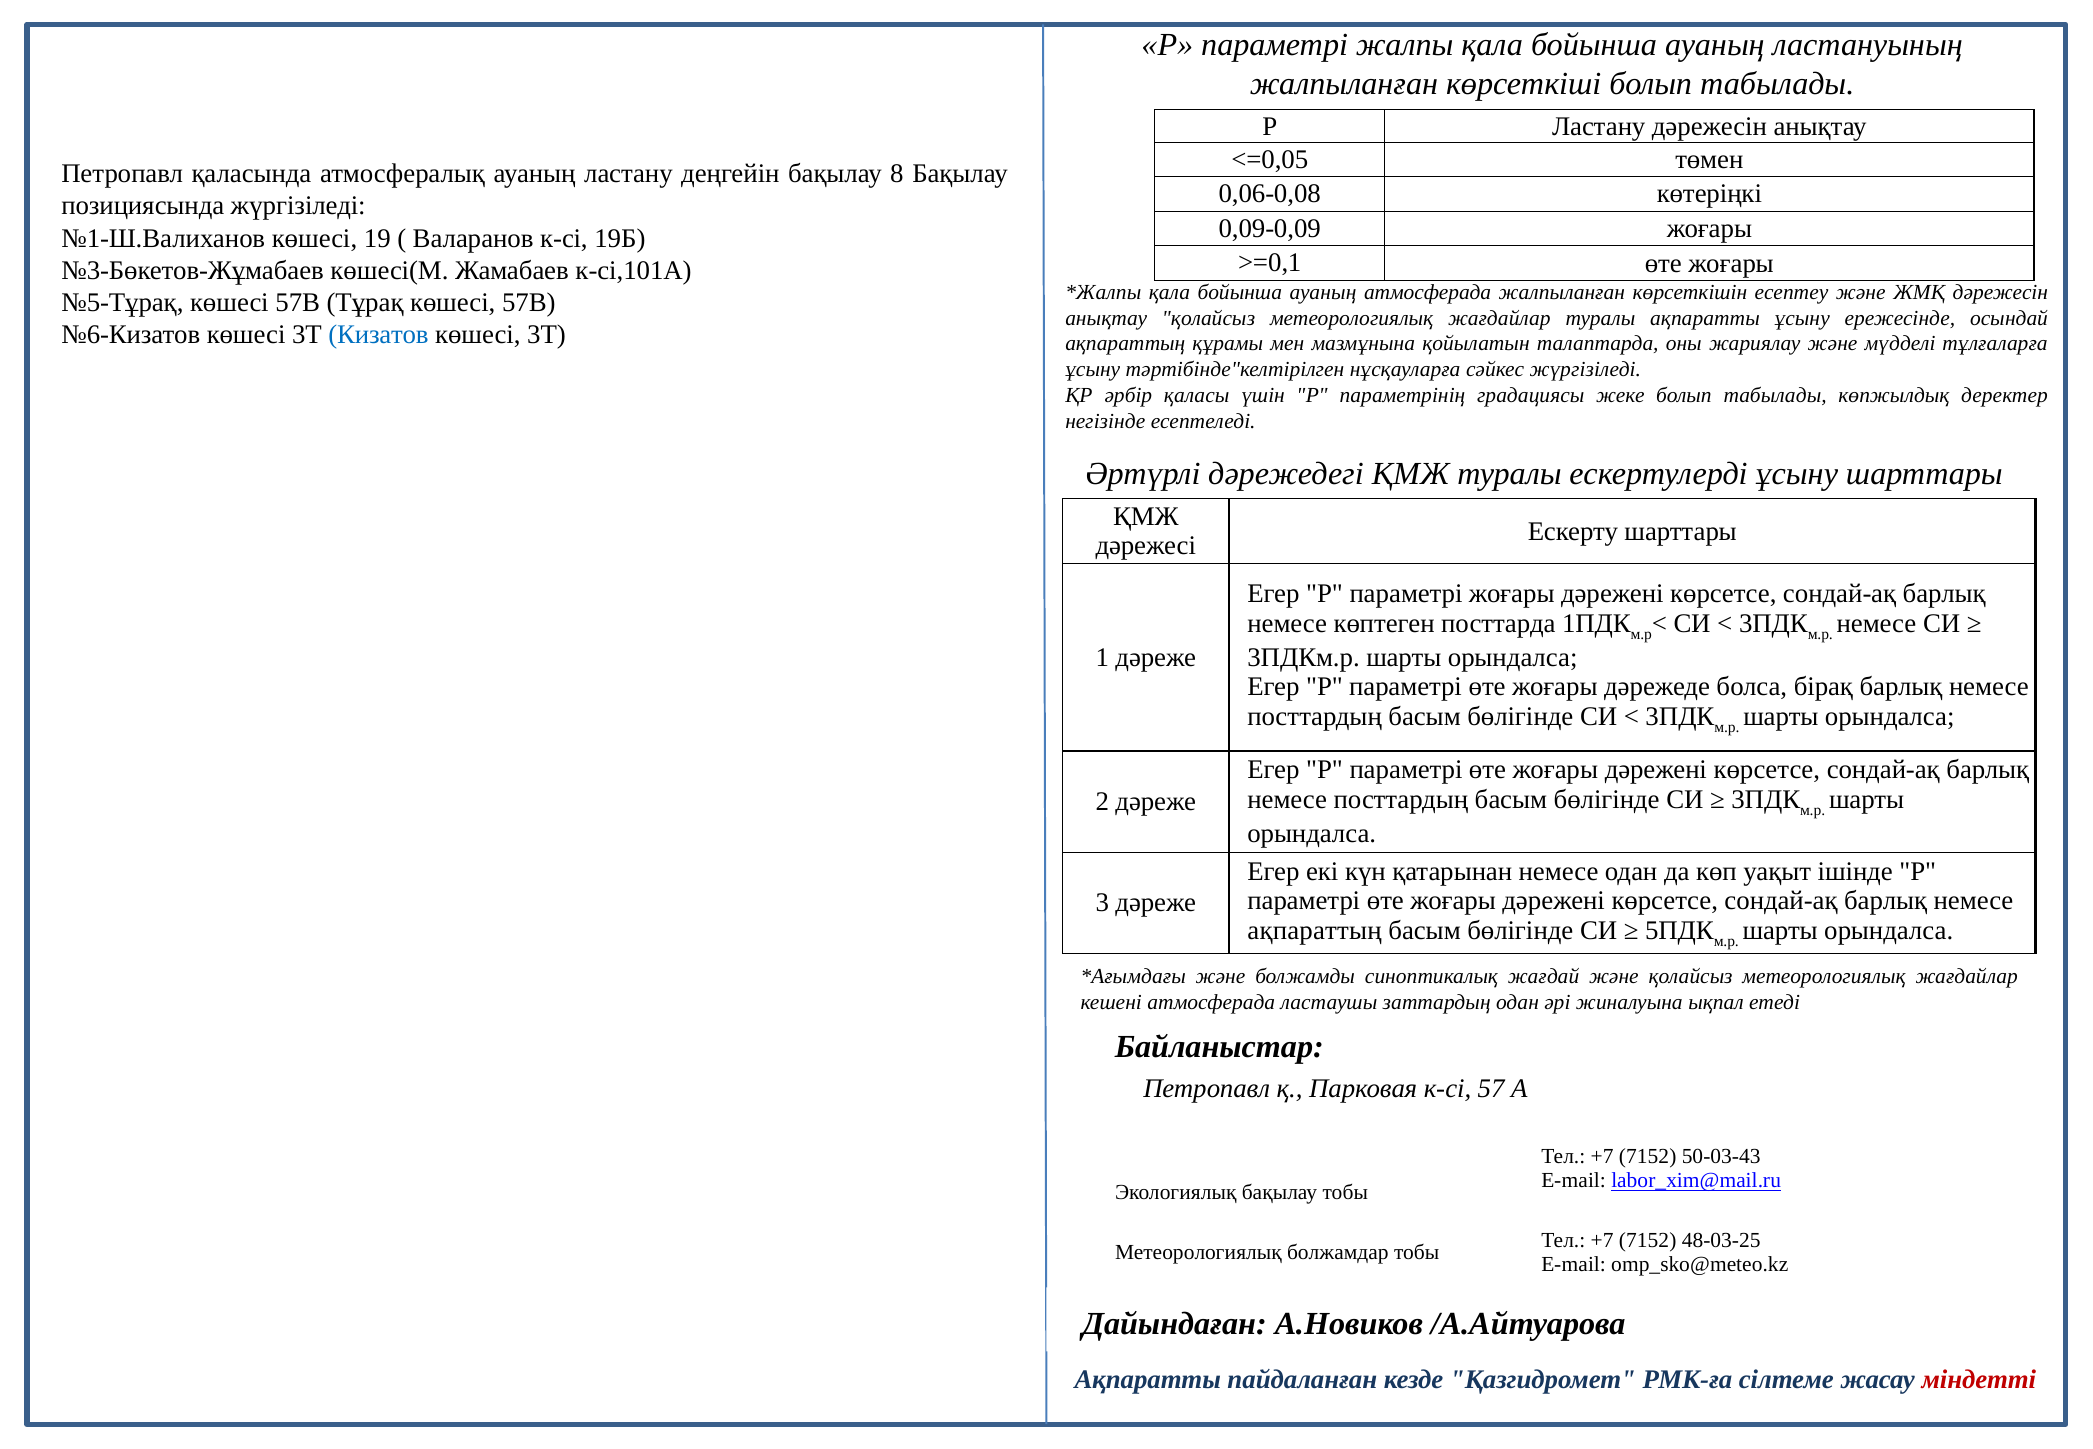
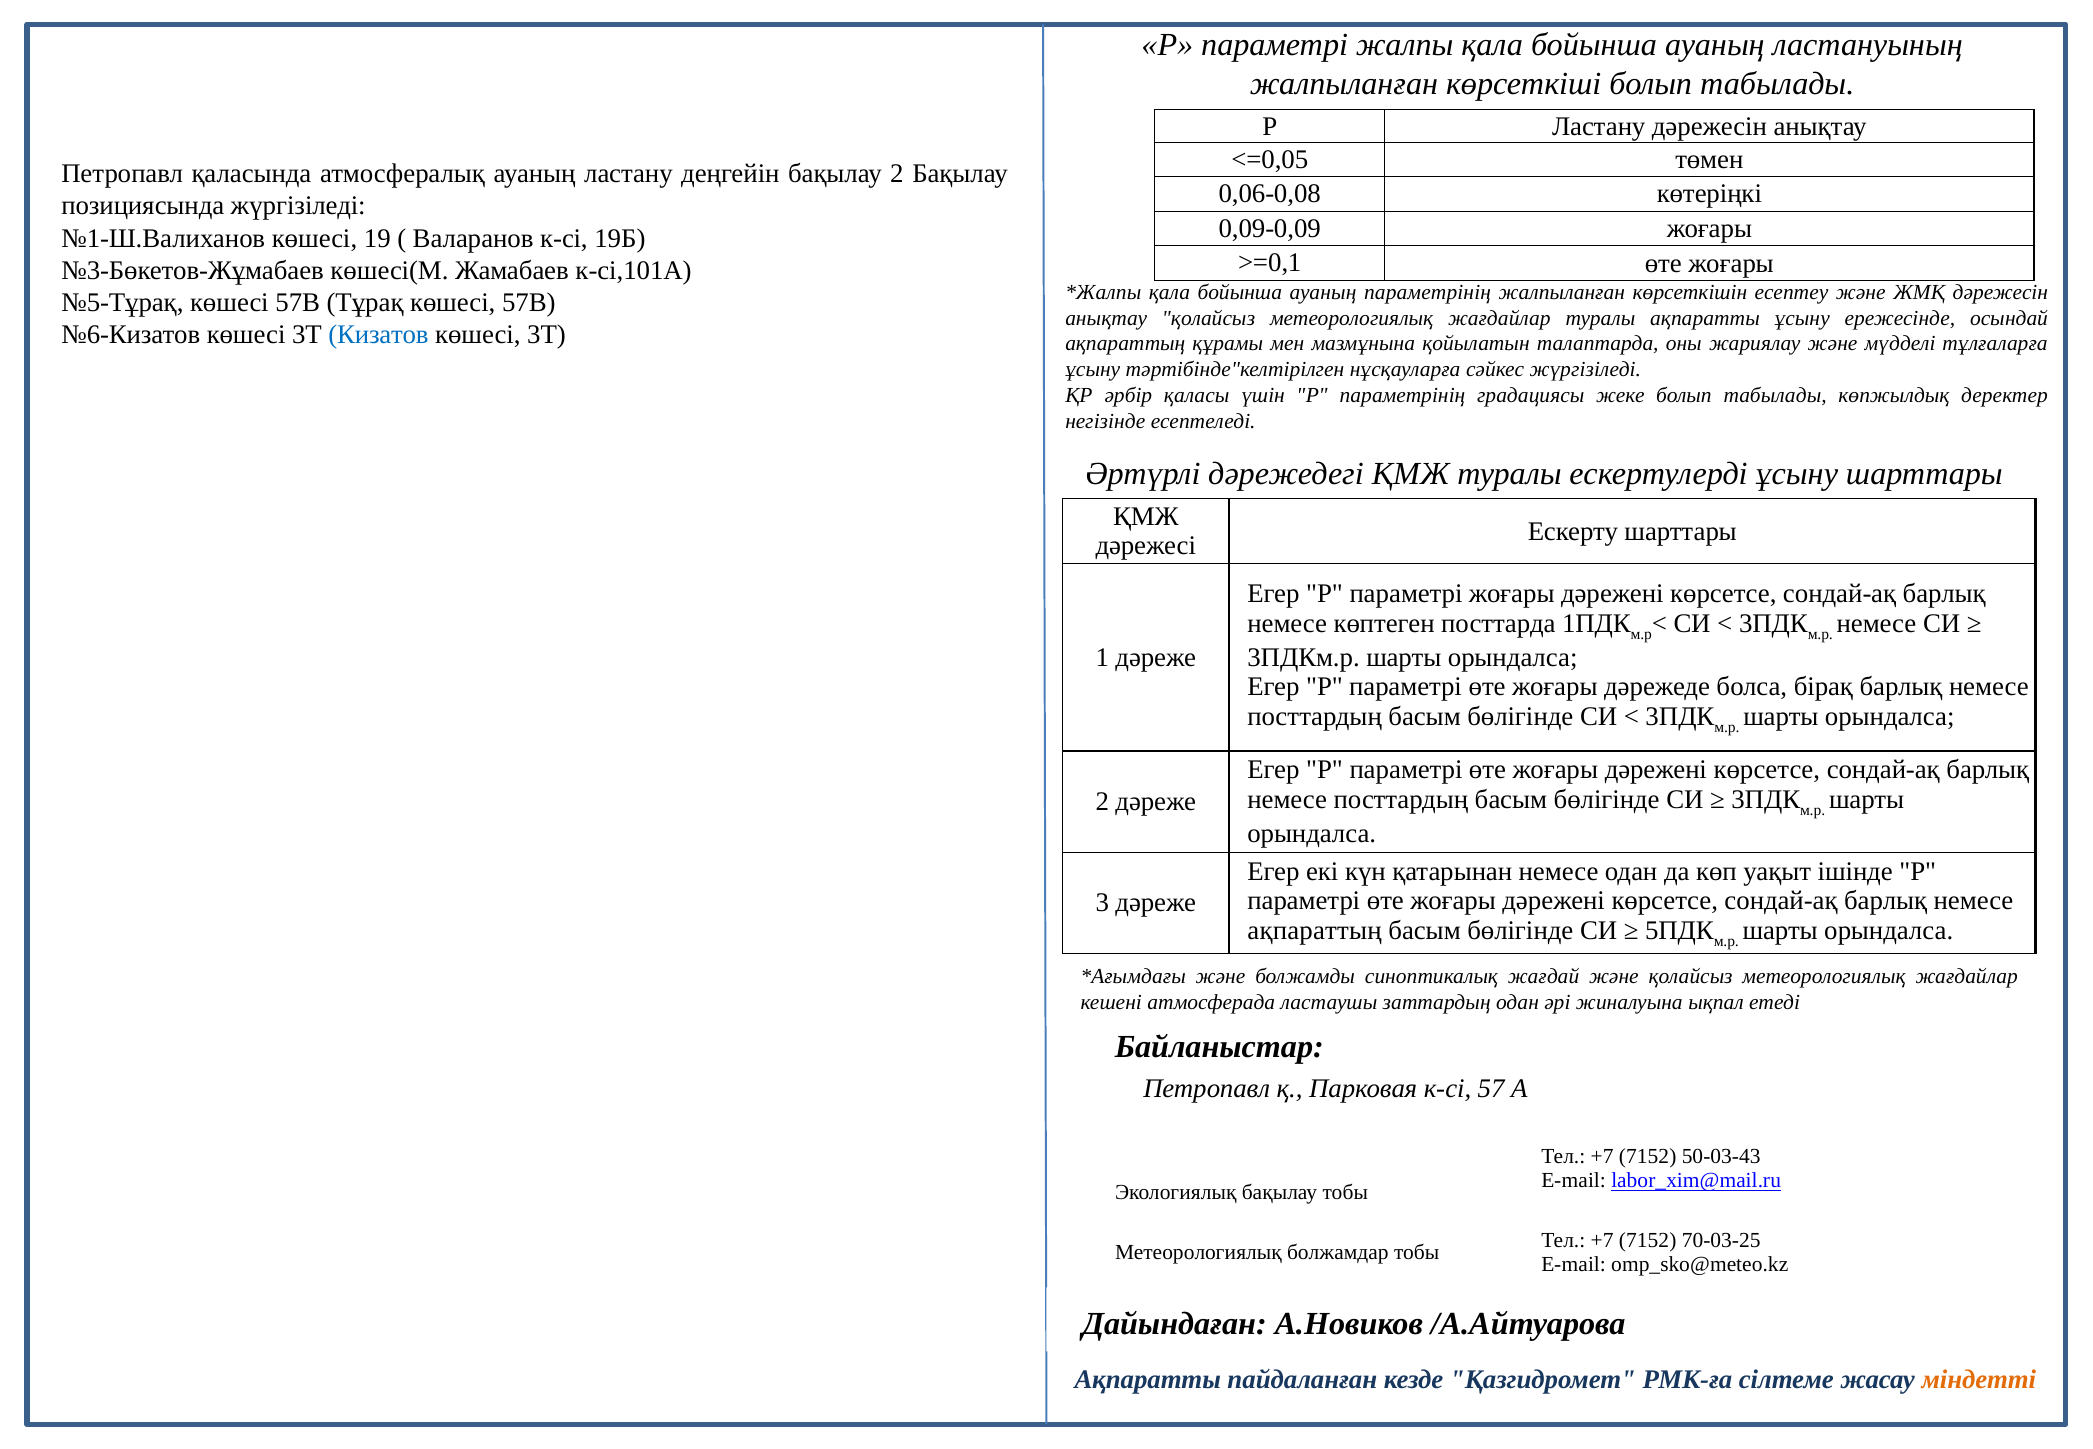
бақылау 8: 8 -> 2
ауаның атмосферада: атмосферада -> параметрінің
48-03-25: 48-03-25 -> 70-03-25
міндетті colour: red -> orange
